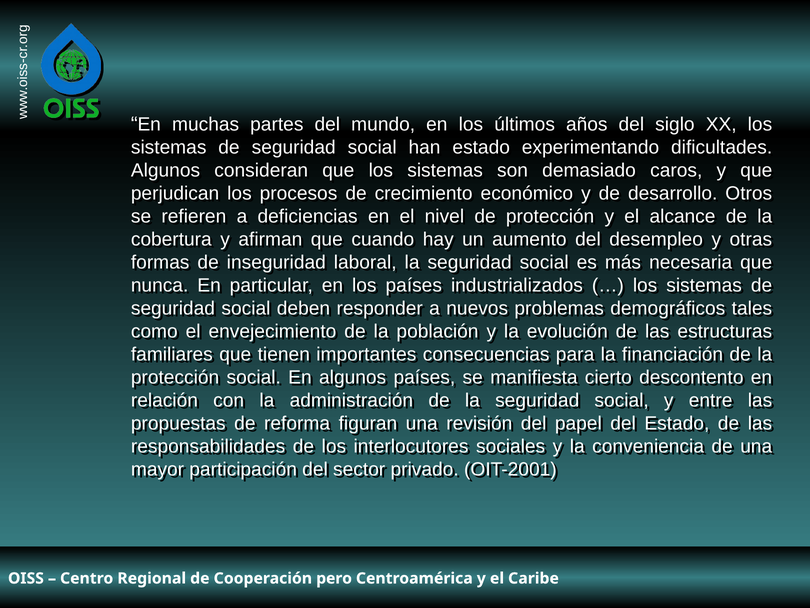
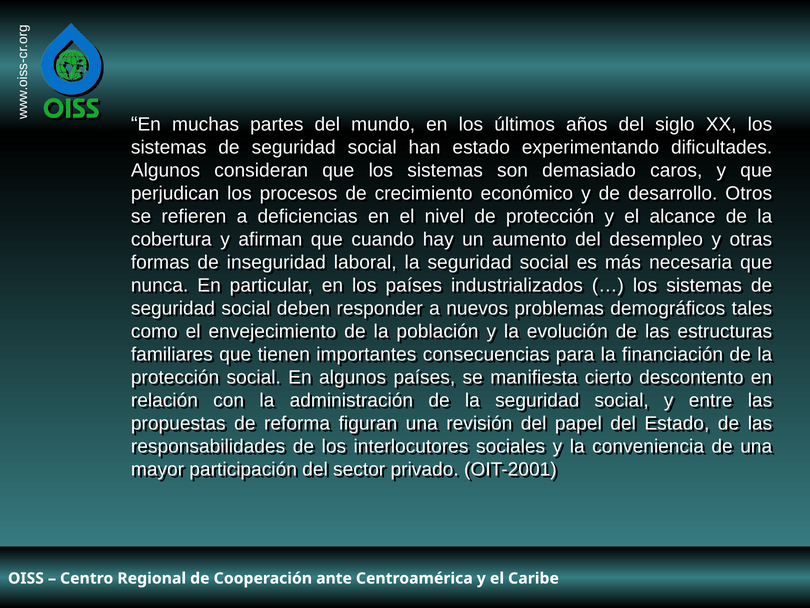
pero: pero -> ante
